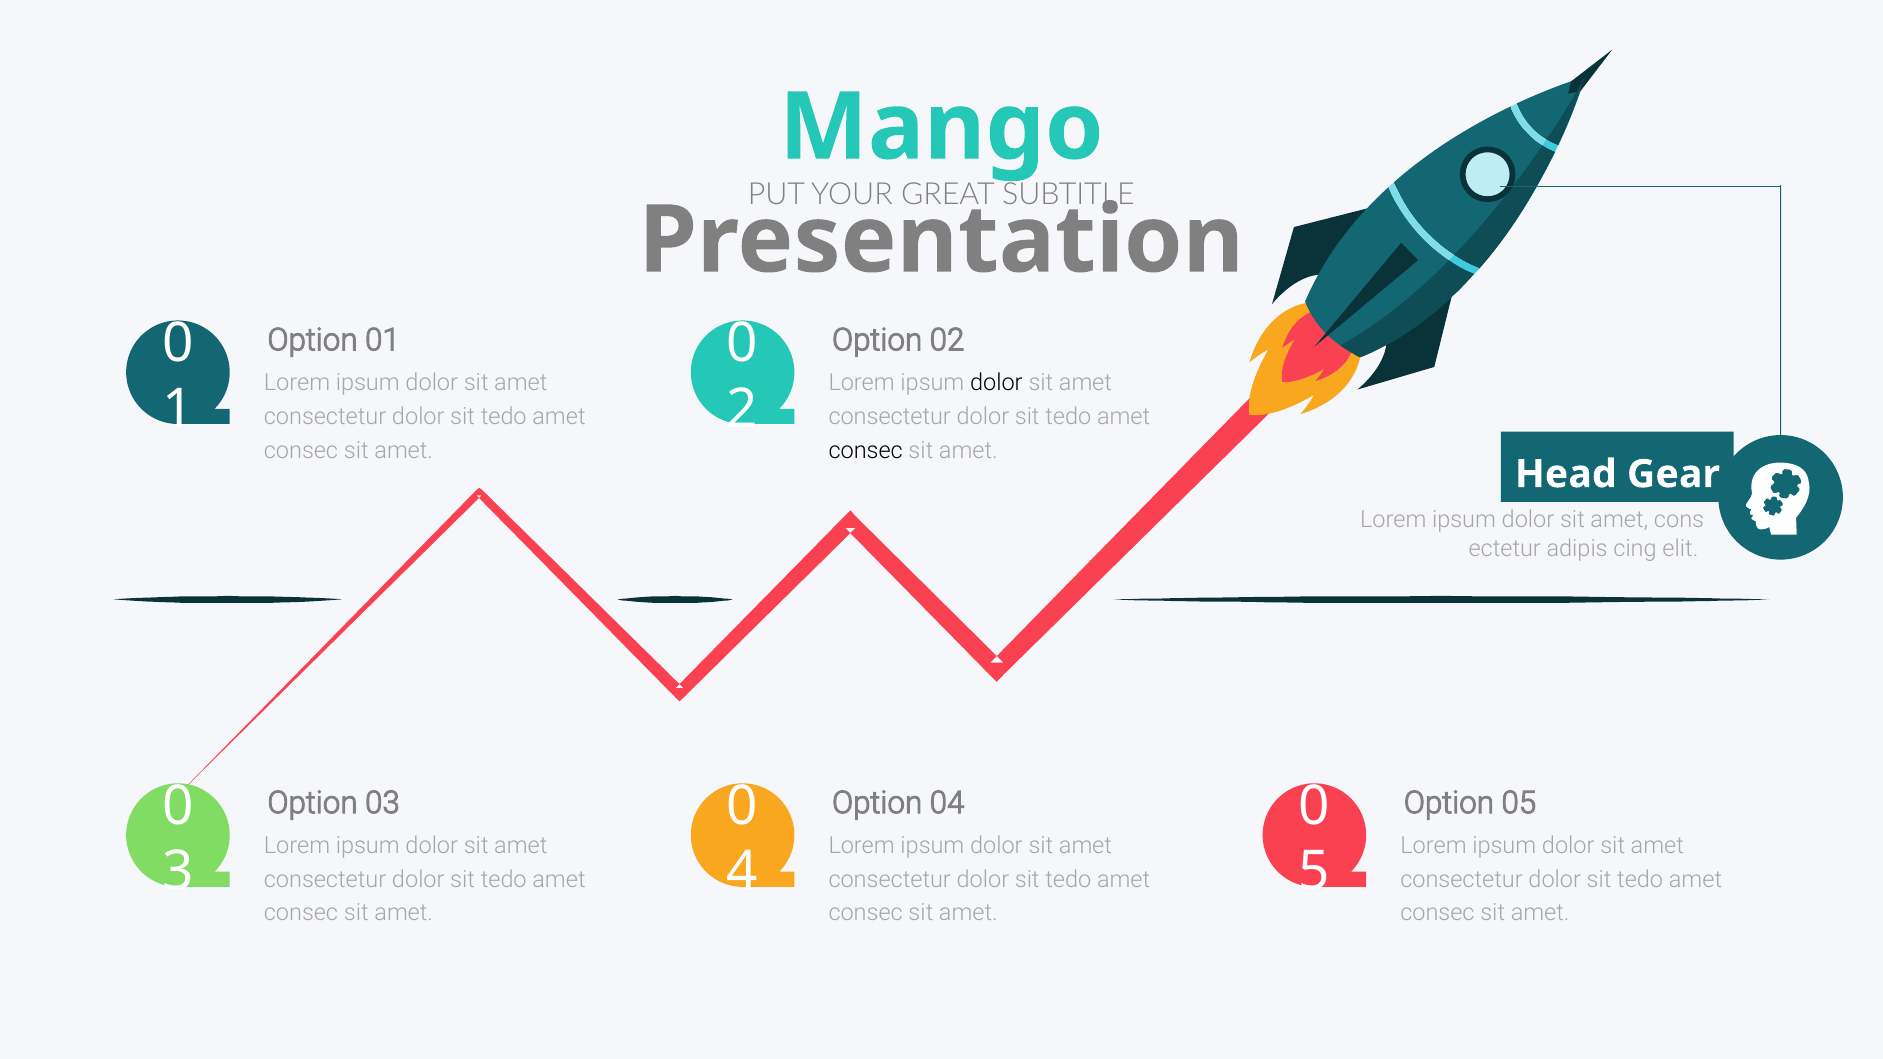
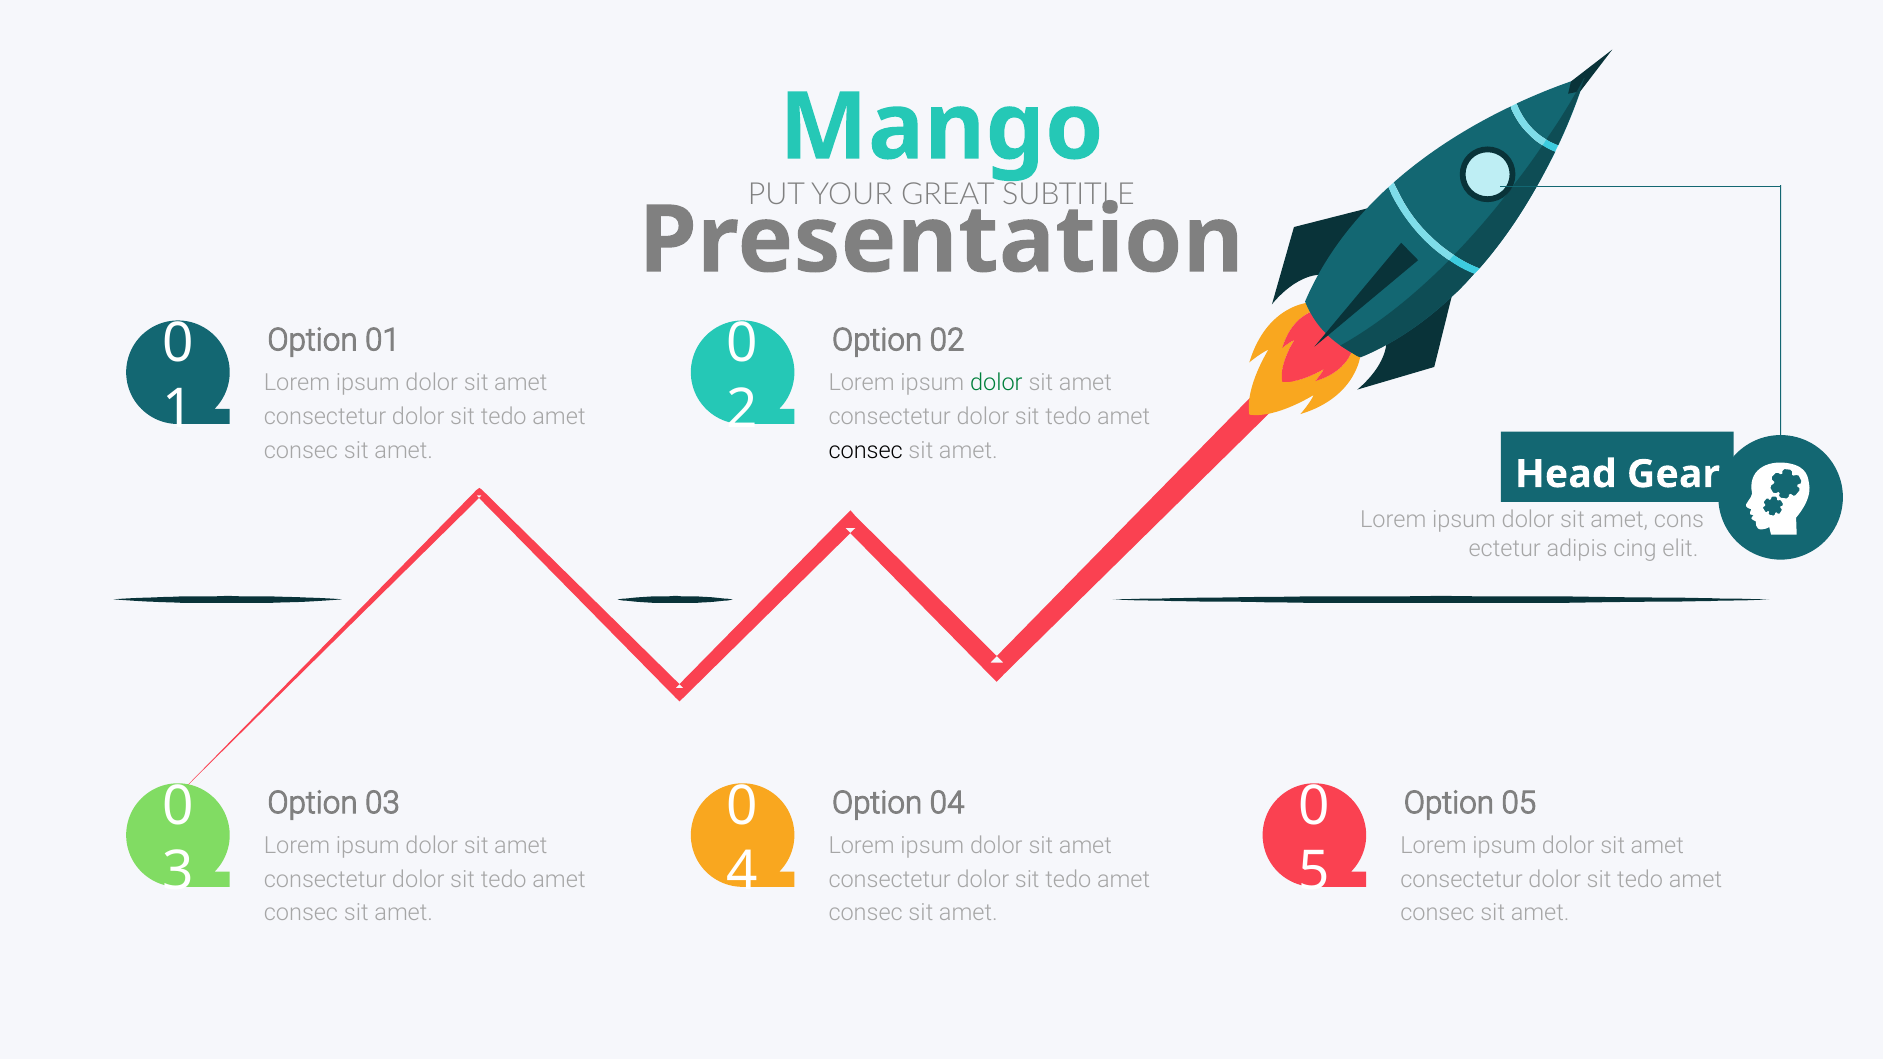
dolor at (996, 383) colour: black -> green
